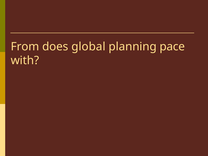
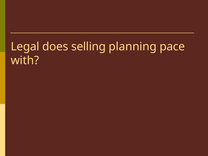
From: From -> Legal
global: global -> selling
